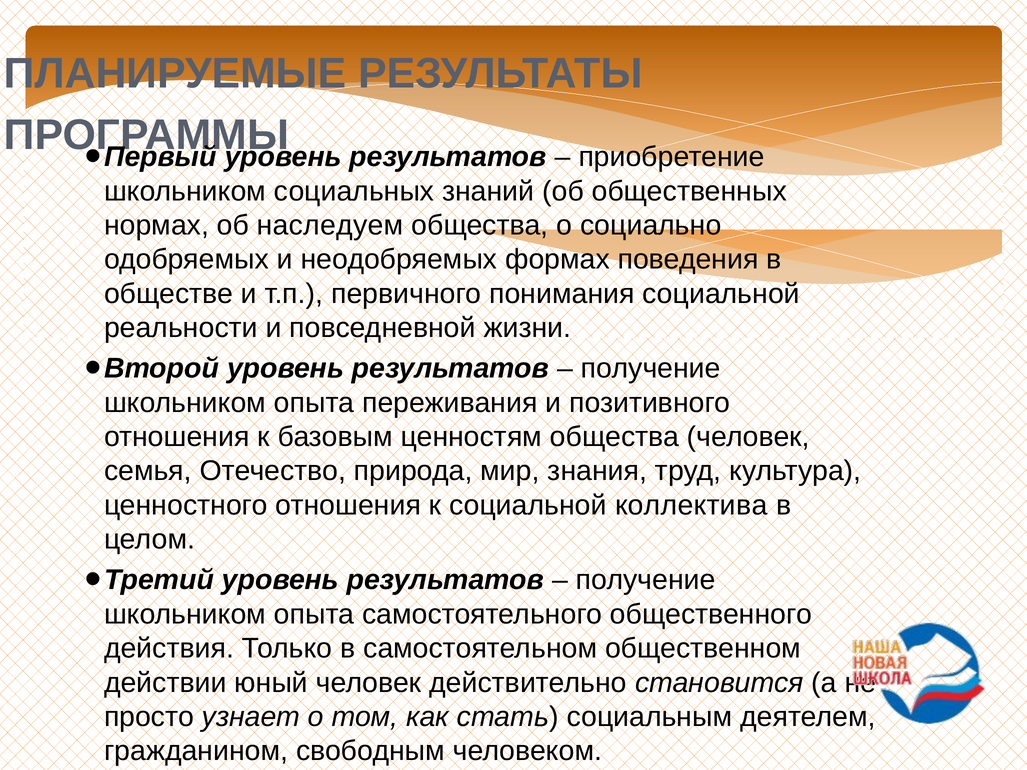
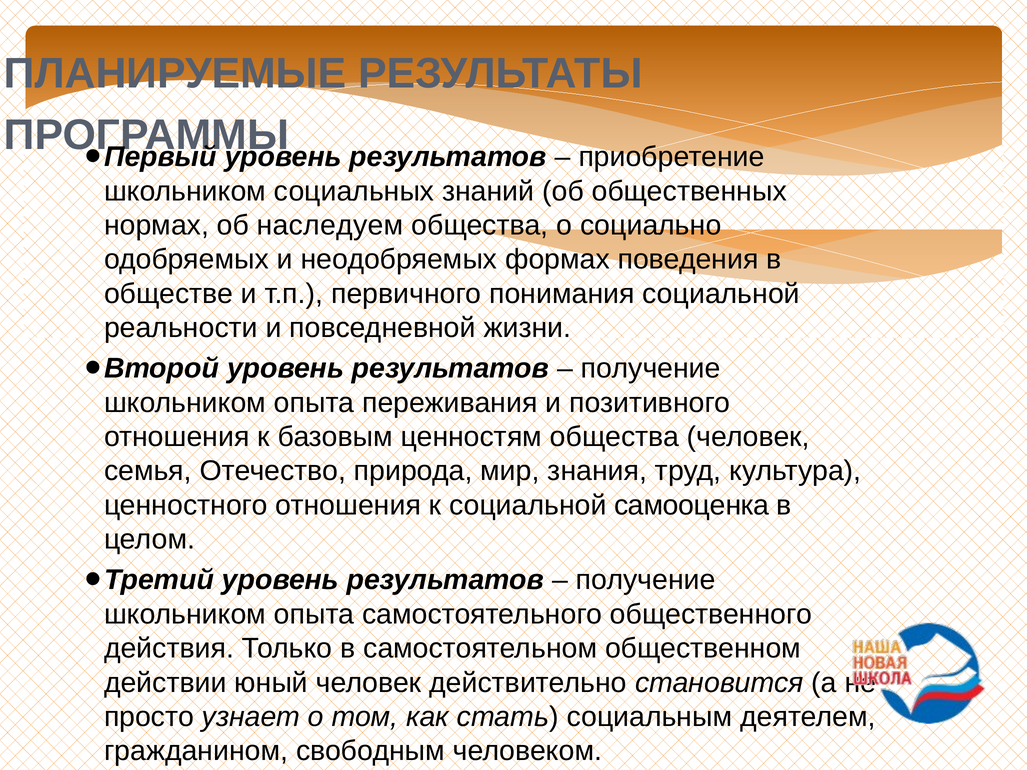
коллектива: коллектива -> самооценка
